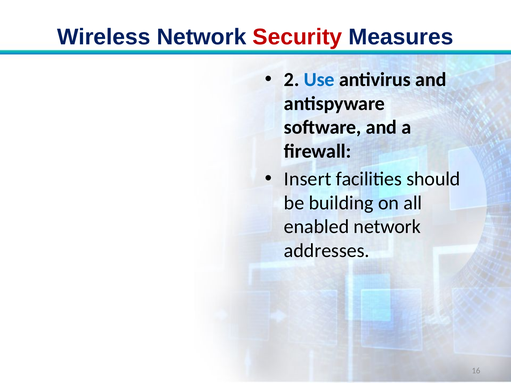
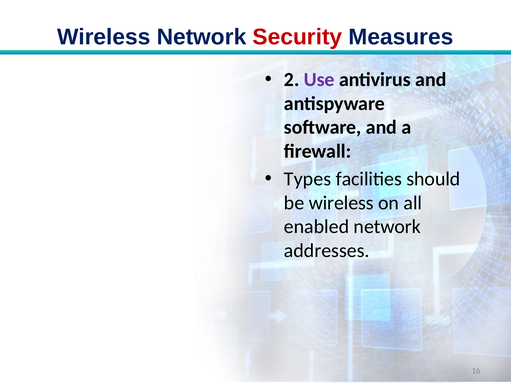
Use colour: blue -> purple
Insert: Insert -> Types
be building: building -> wireless
